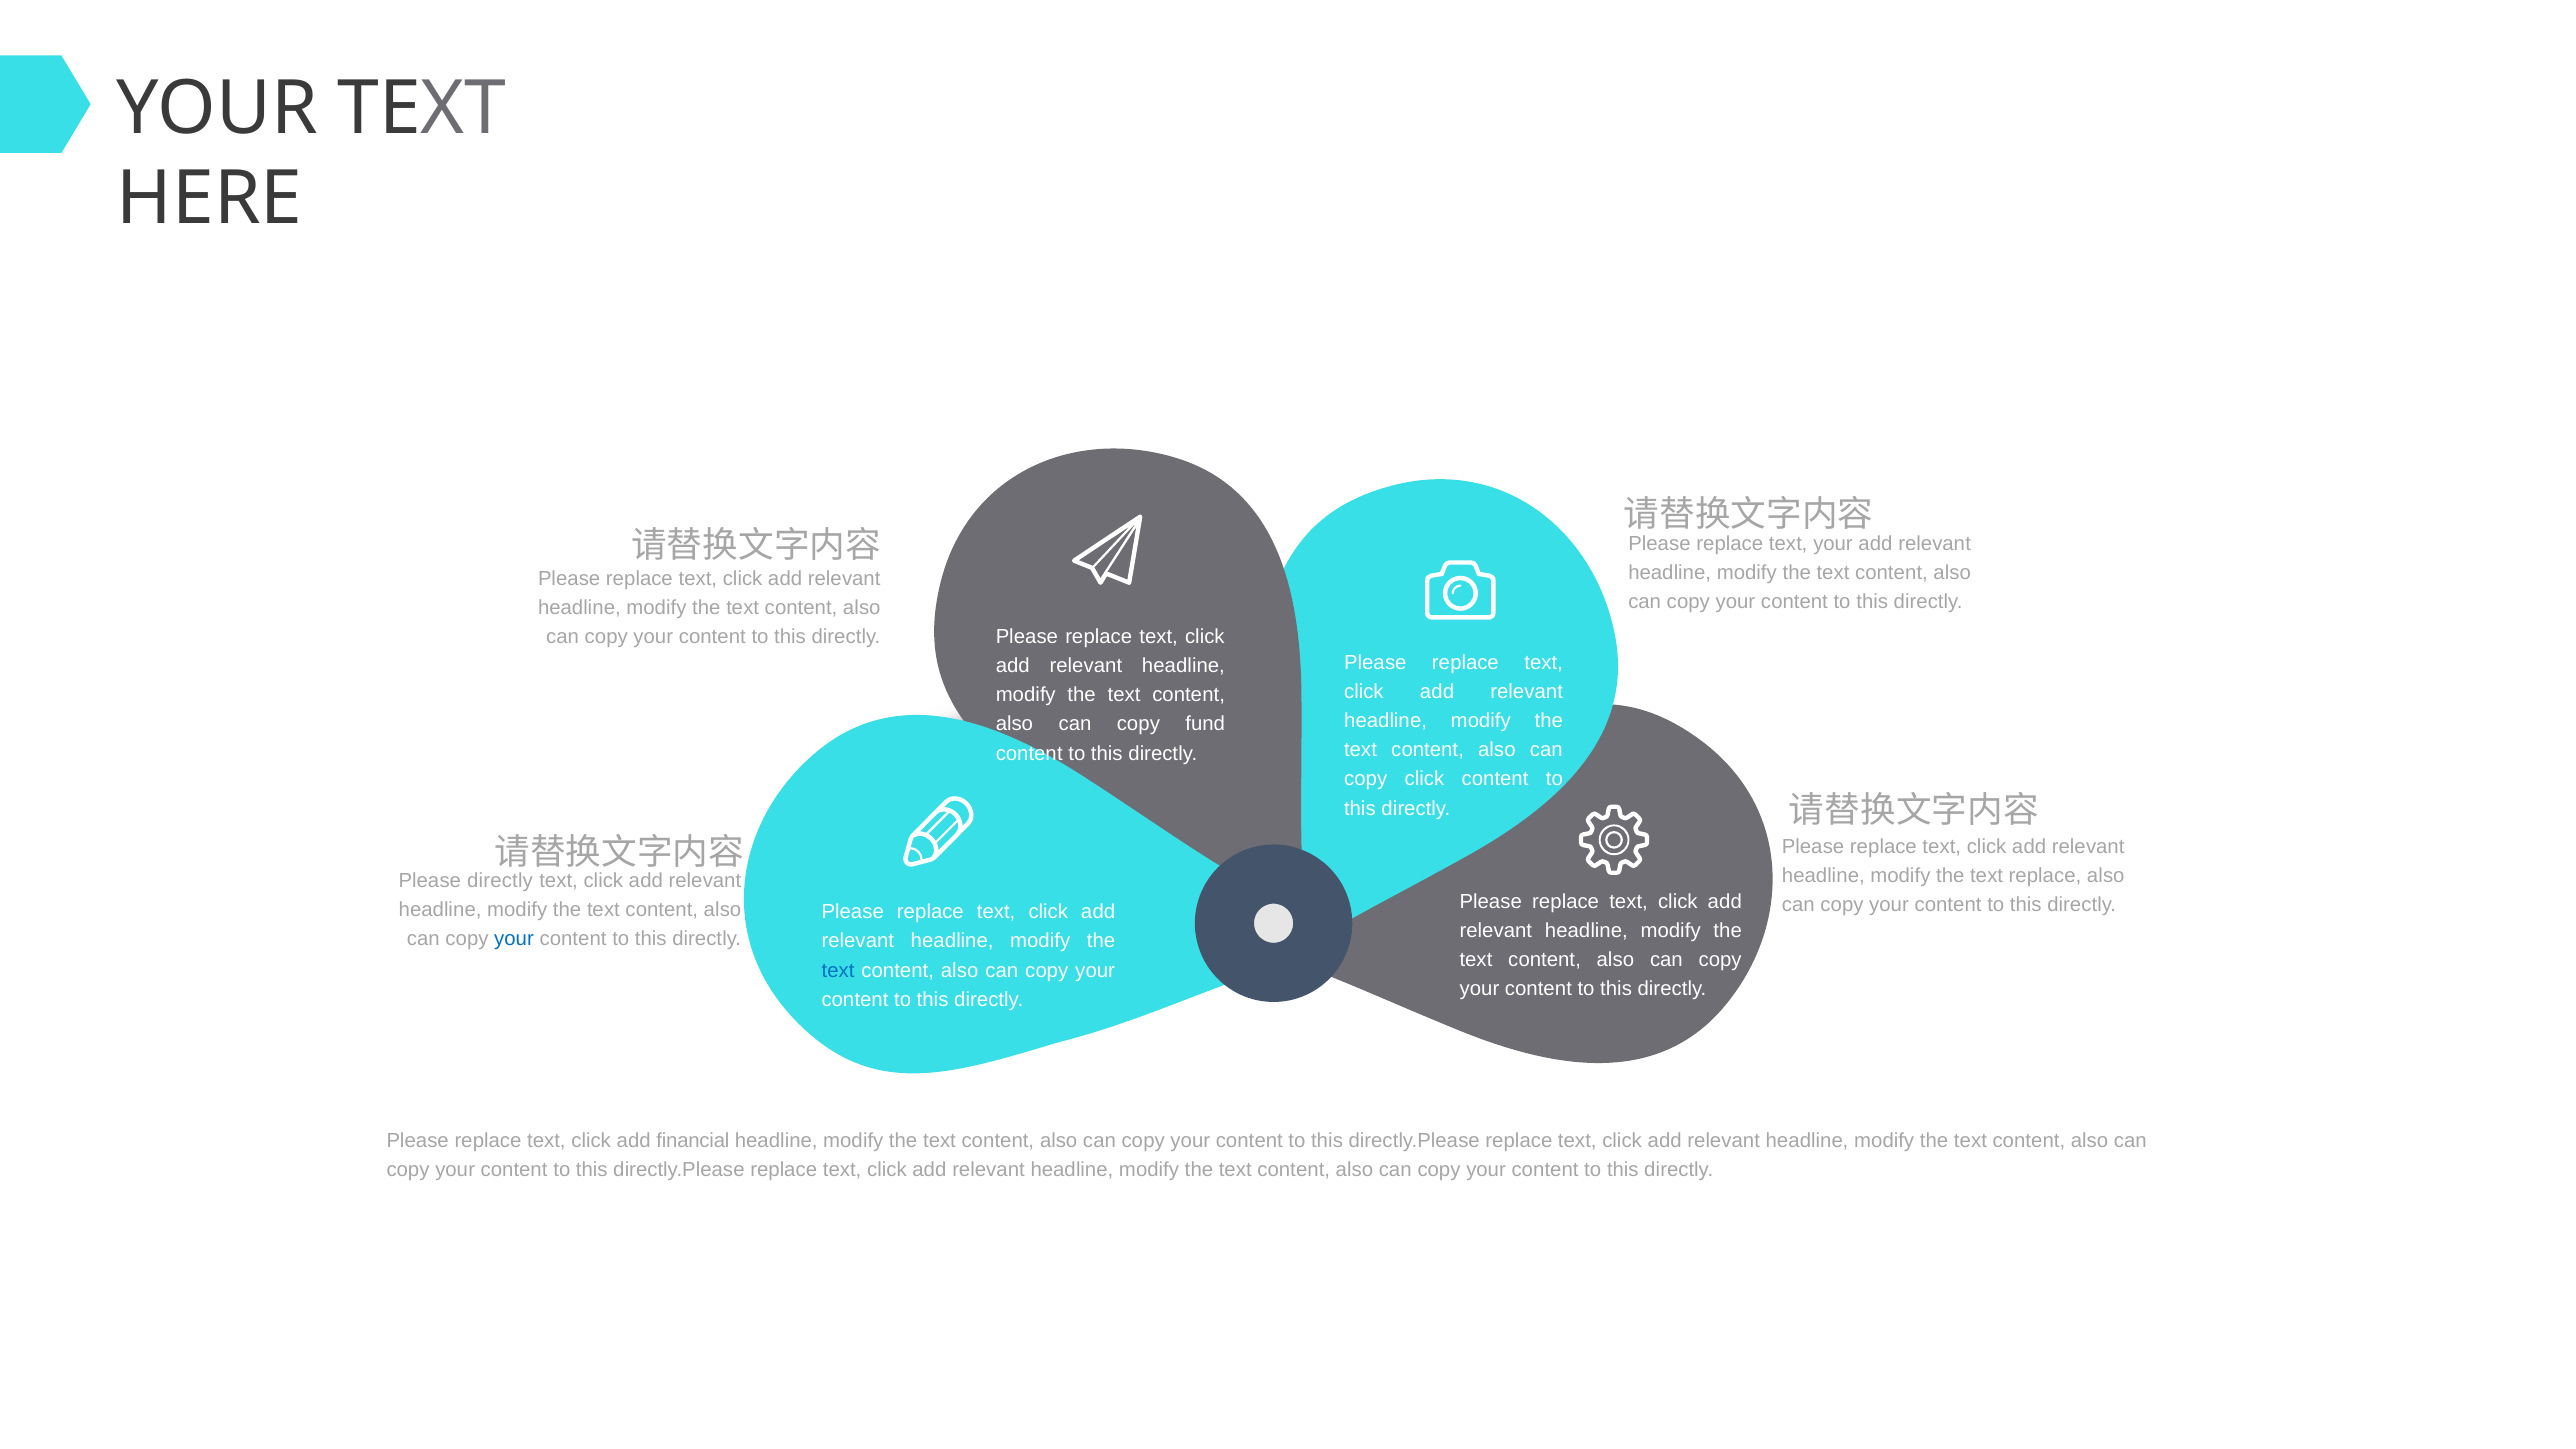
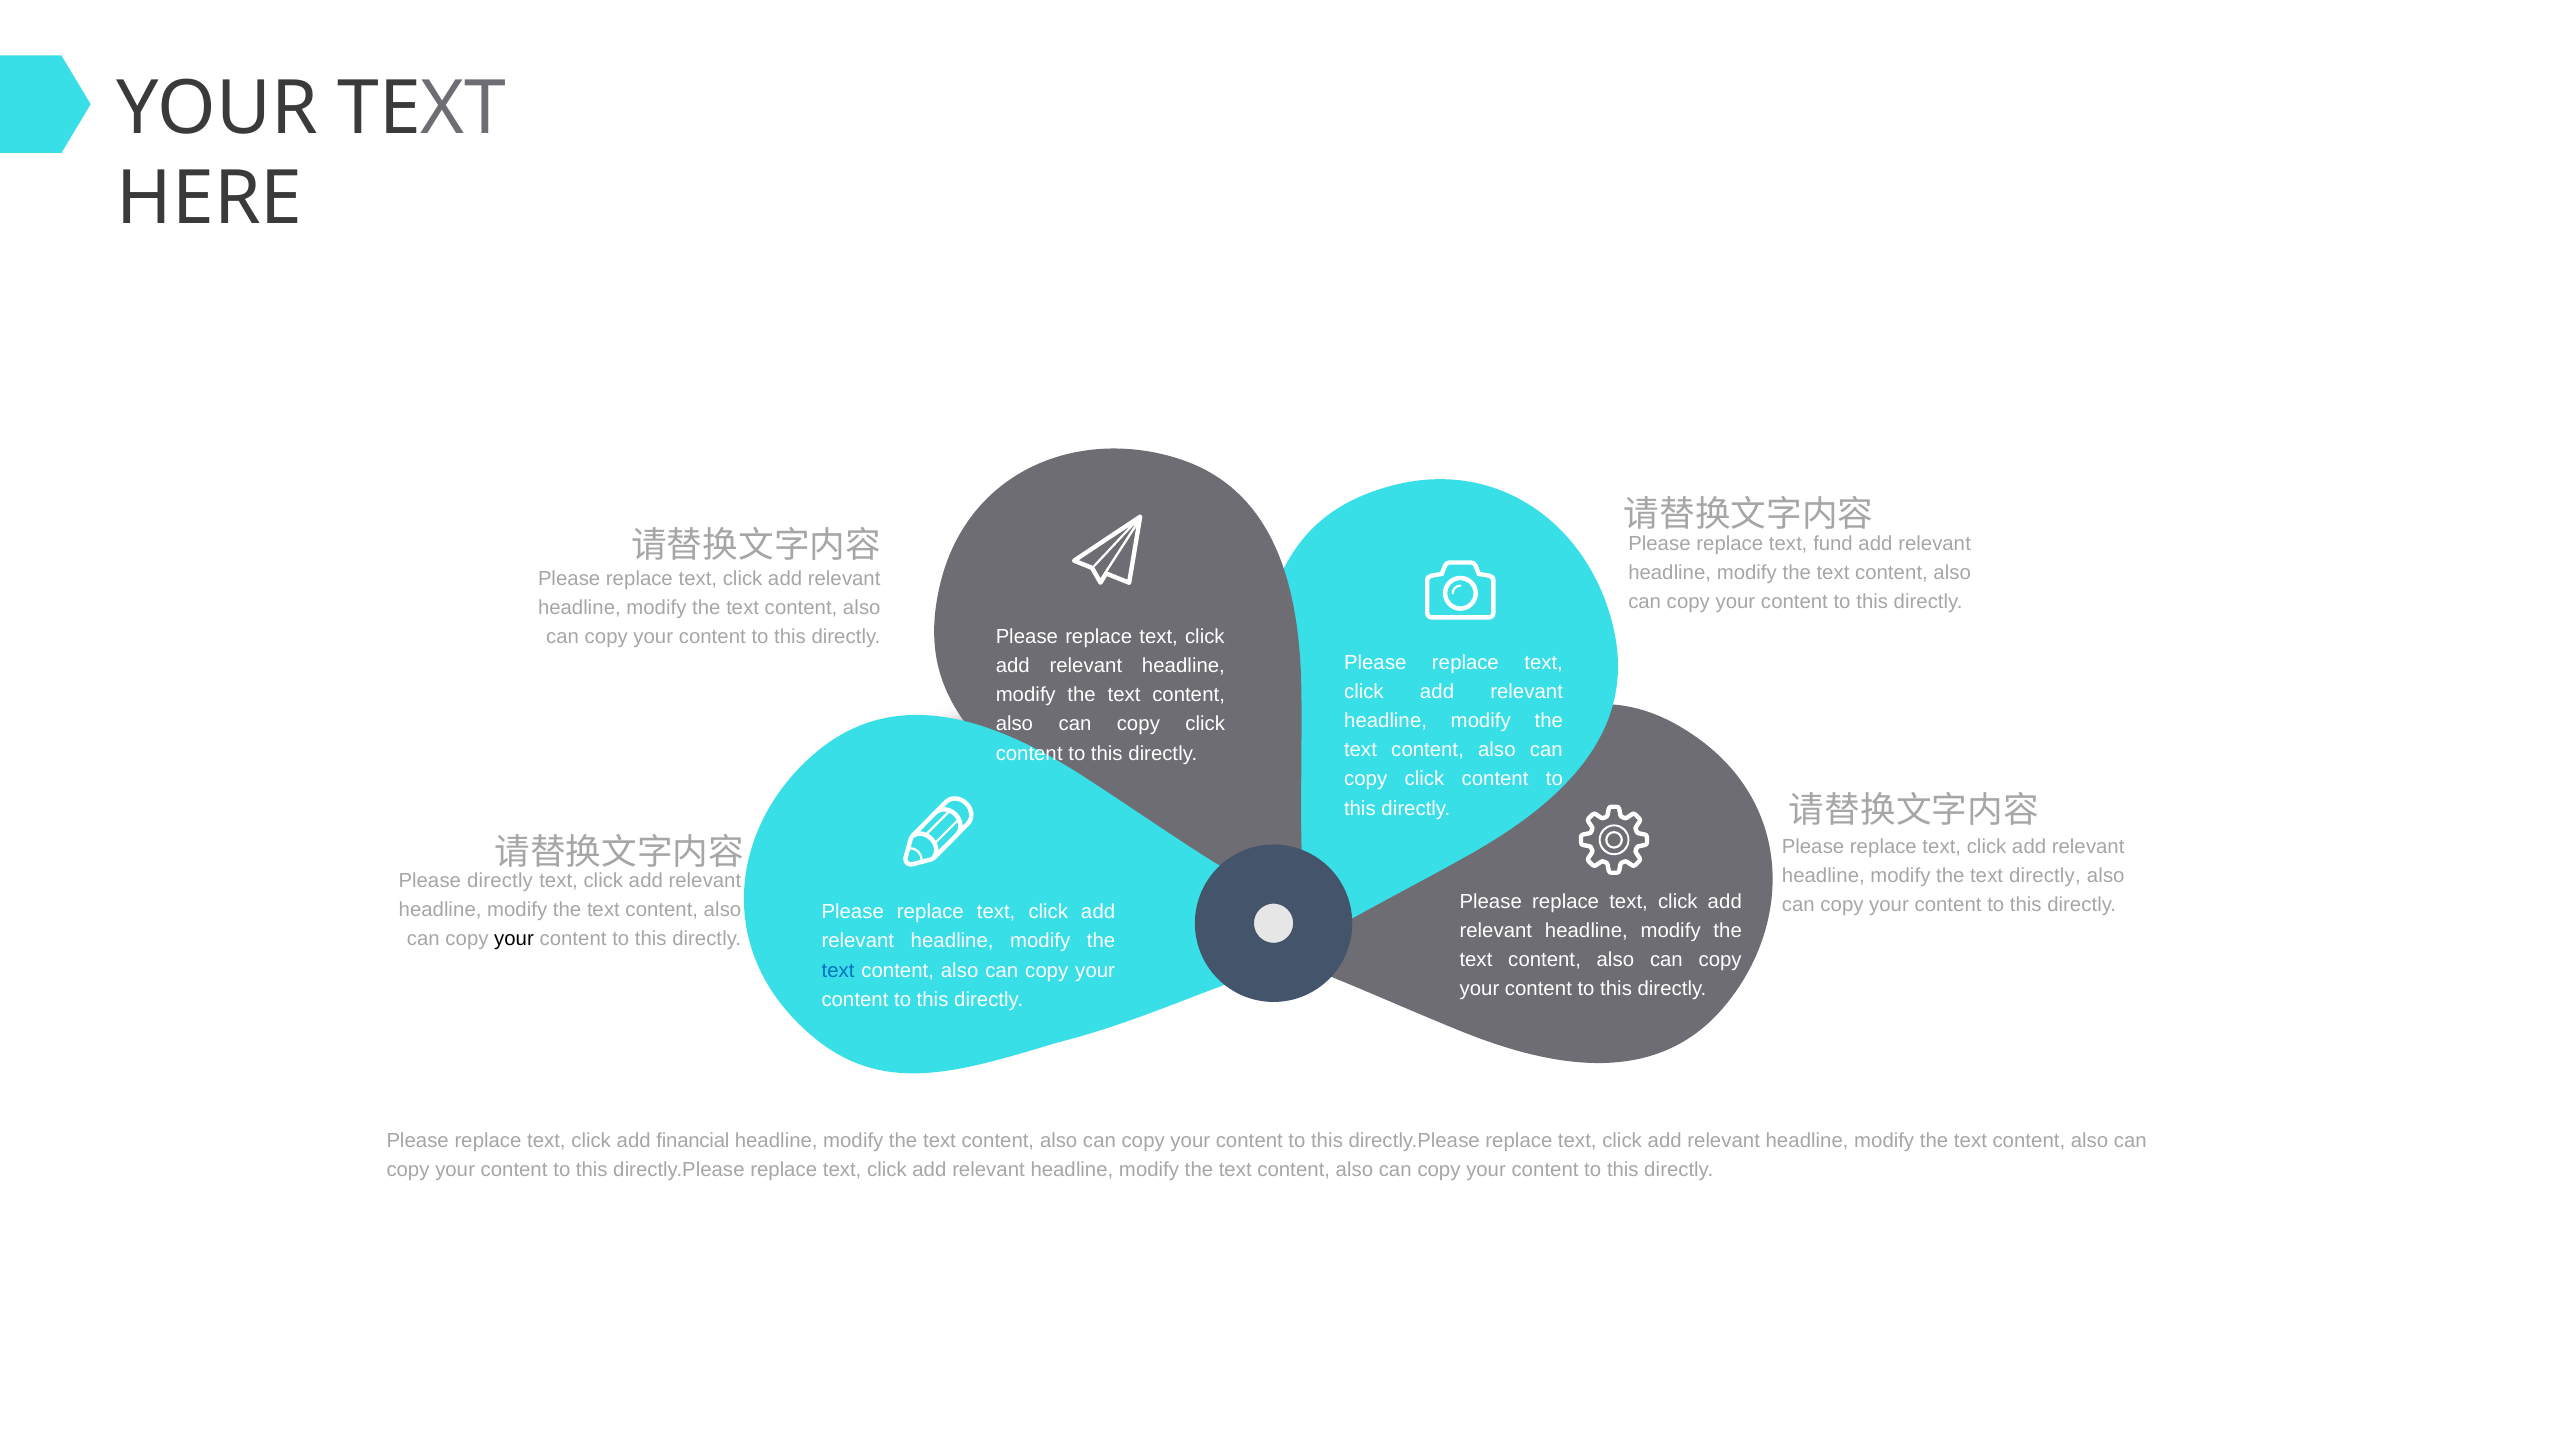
text your: your -> fund
fund at (1205, 724): fund -> click
text replace: replace -> directly
your at (514, 939) colour: blue -> black
